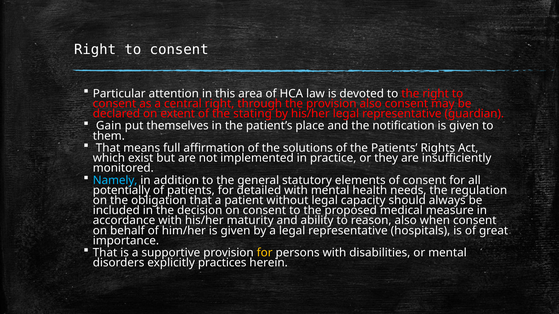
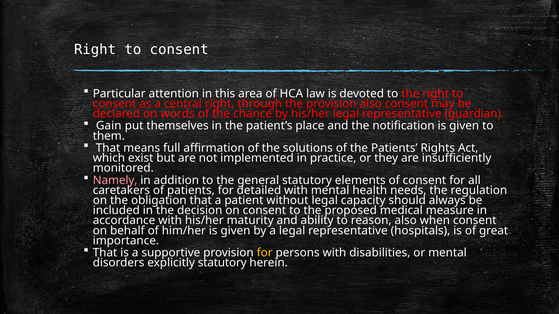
extent: extent -> words
stating: stating -> chance
Namely colour: light blue -> pink
potentially: potentially -> caretakers
explicitly practices: practices -> statutory
